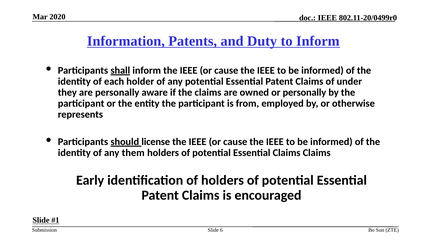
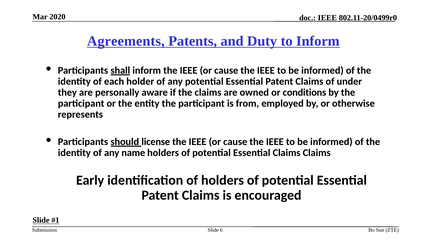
Information: Information -> Agreements
or personally: personally -> conditions
them: them -> name
